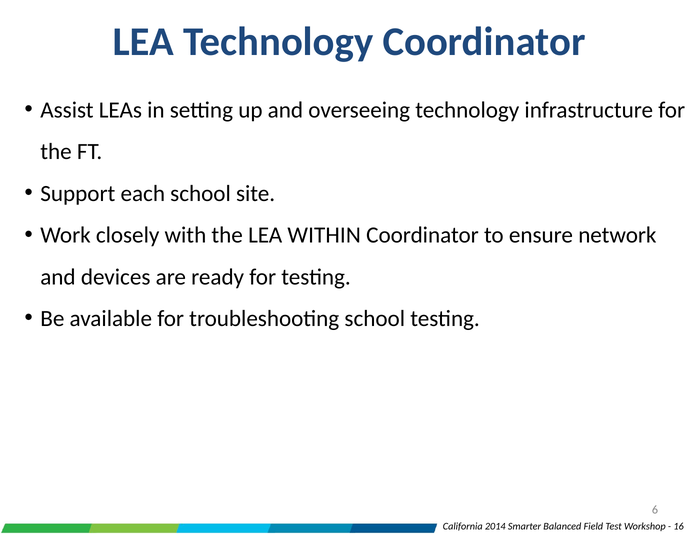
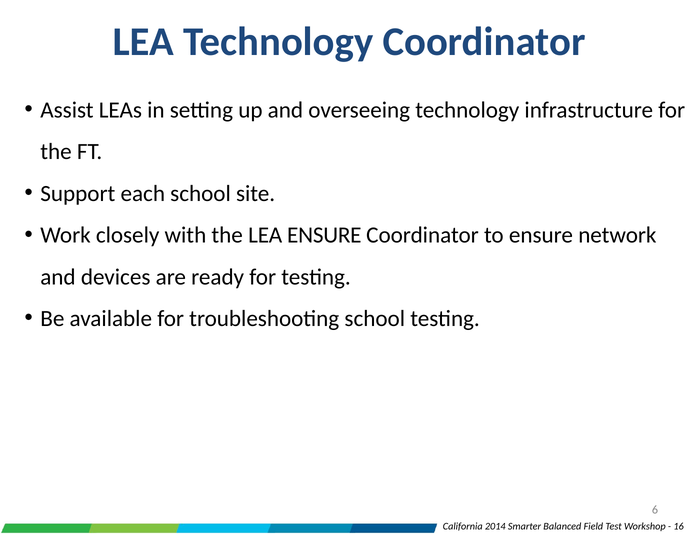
LEA WITHIN: WITHIN -> ENSURE
